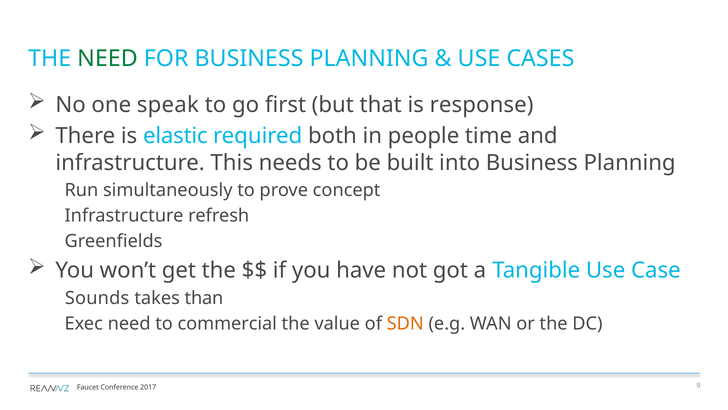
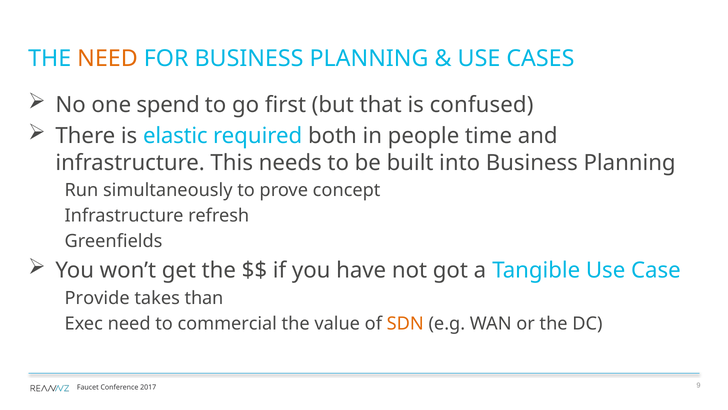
NEED at (108, 59) colour: green -> orange
speak: speak -> spend
response: response -> confused
Sounds: Sounds -> Provide
